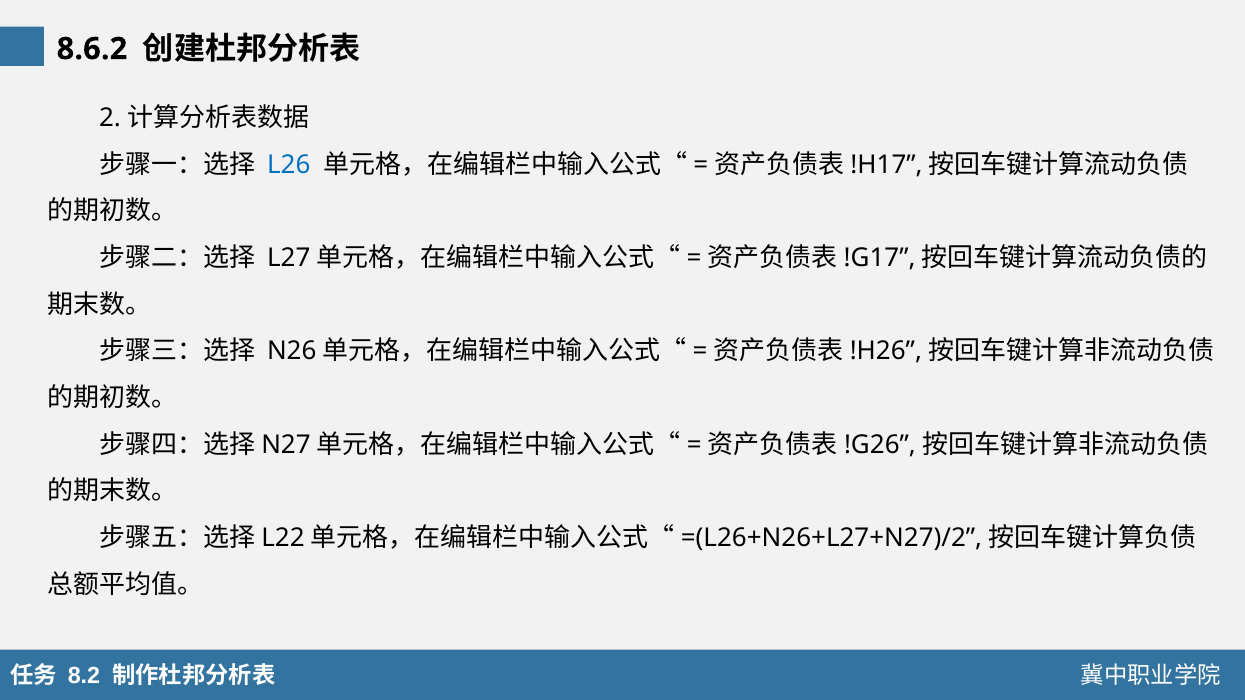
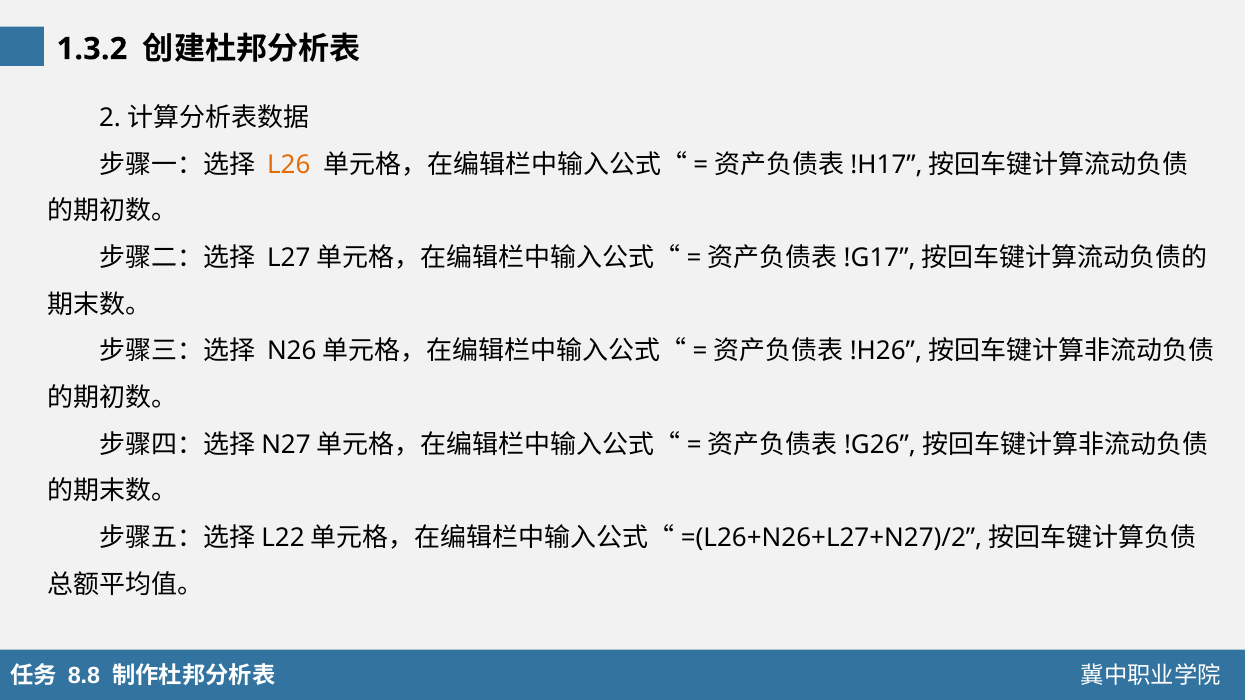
8.6.2: 8.6.2 -> 1.3.2
L26 colour: blue -> orange
8.2: 8.2 -> 8.8
